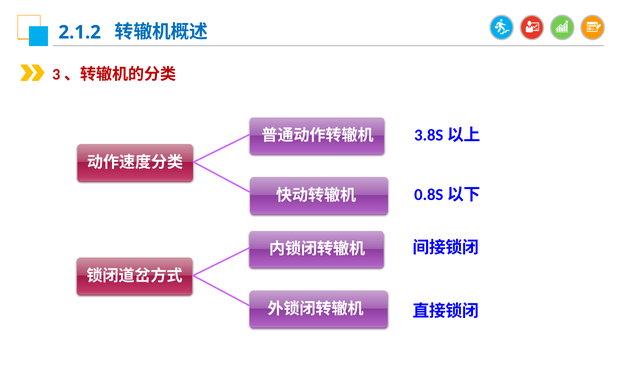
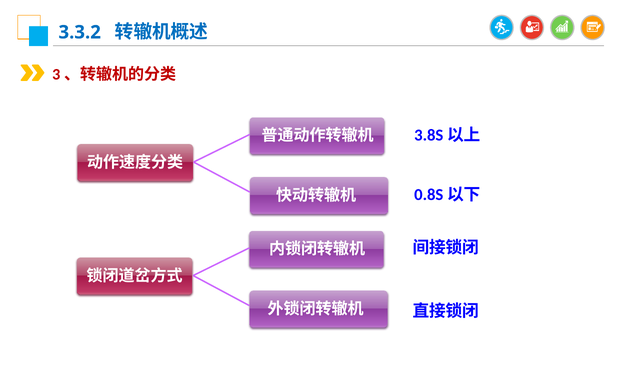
2.1.2: 2.1.2 -> 3.3.2
